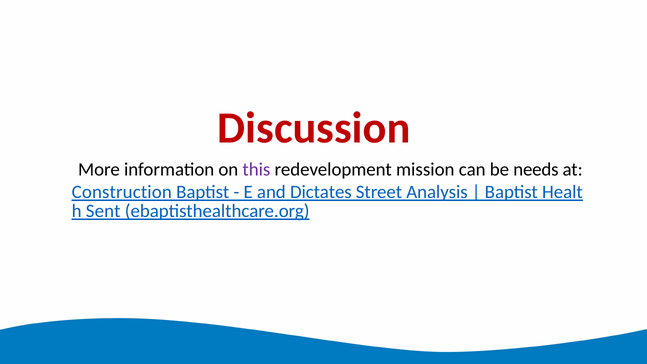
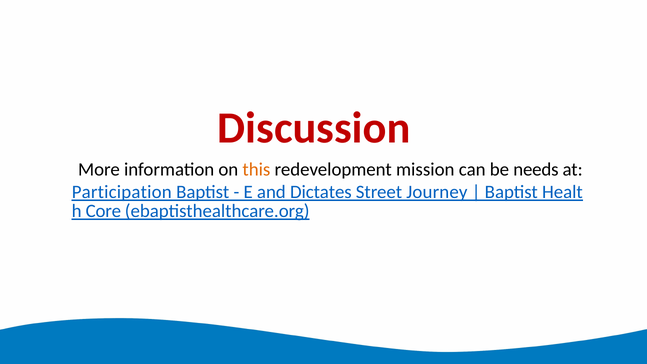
this colour: purple -> orange
Construction: Construction -> Participation
Analysis: Analysis -> Journey
Sent: Sent -> Core
